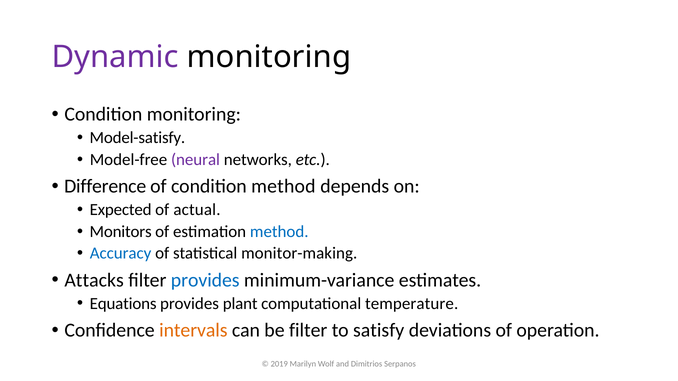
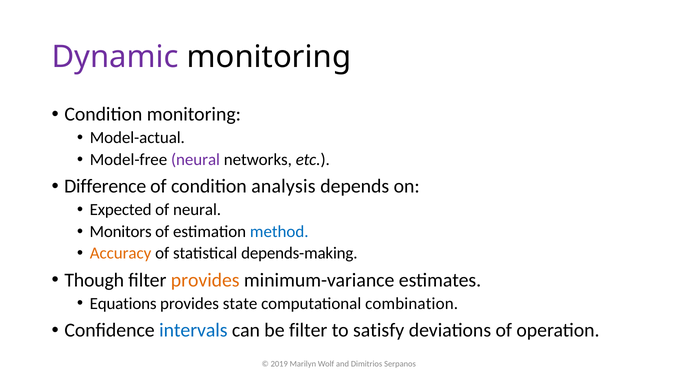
Model-satisfy: Model-satisfy -> Model-actual
condition method: method -> analysis
of actual: actual -> neural
Accuracy colour: blue -> orange
monitor-making: monitor-making -> depends-making
Attacks: Attacks -> Though
provides at (205, 280) colour: blue -> orange
plant: plant -> state
temperature: temperature -> combination
intervals colour: orange -> blue
